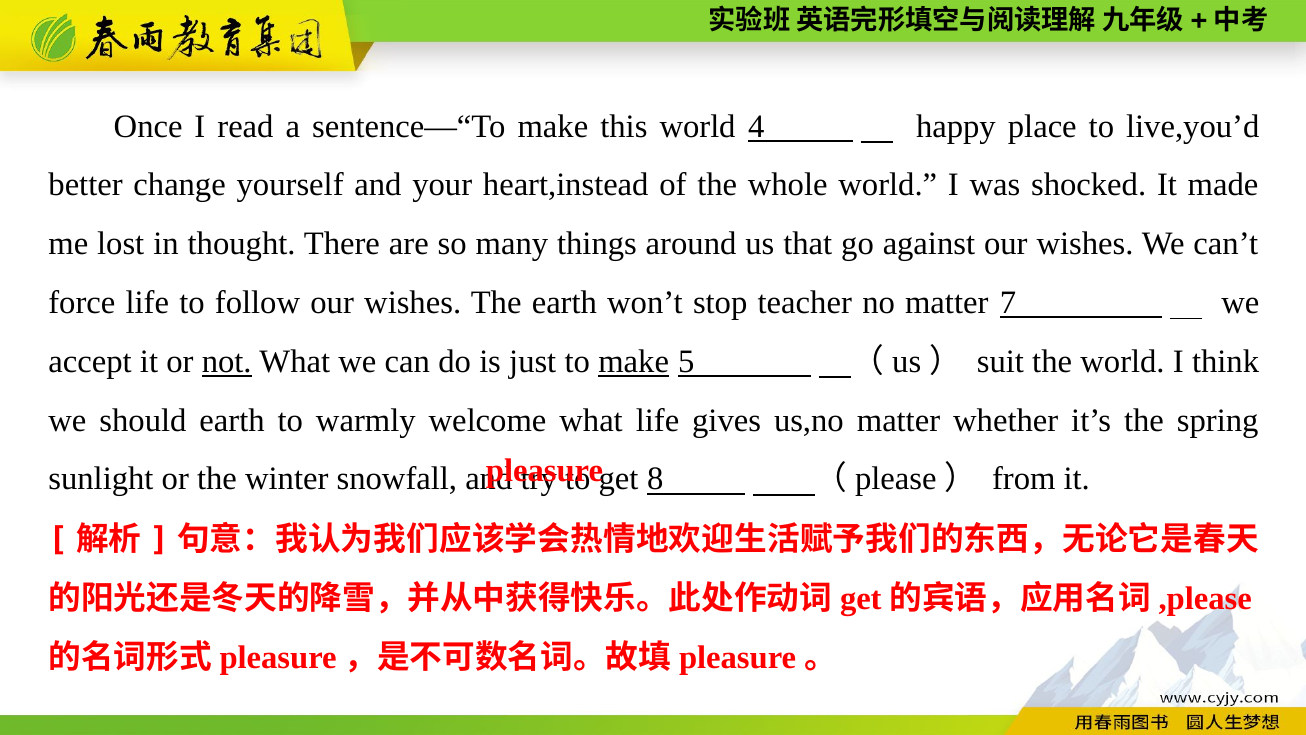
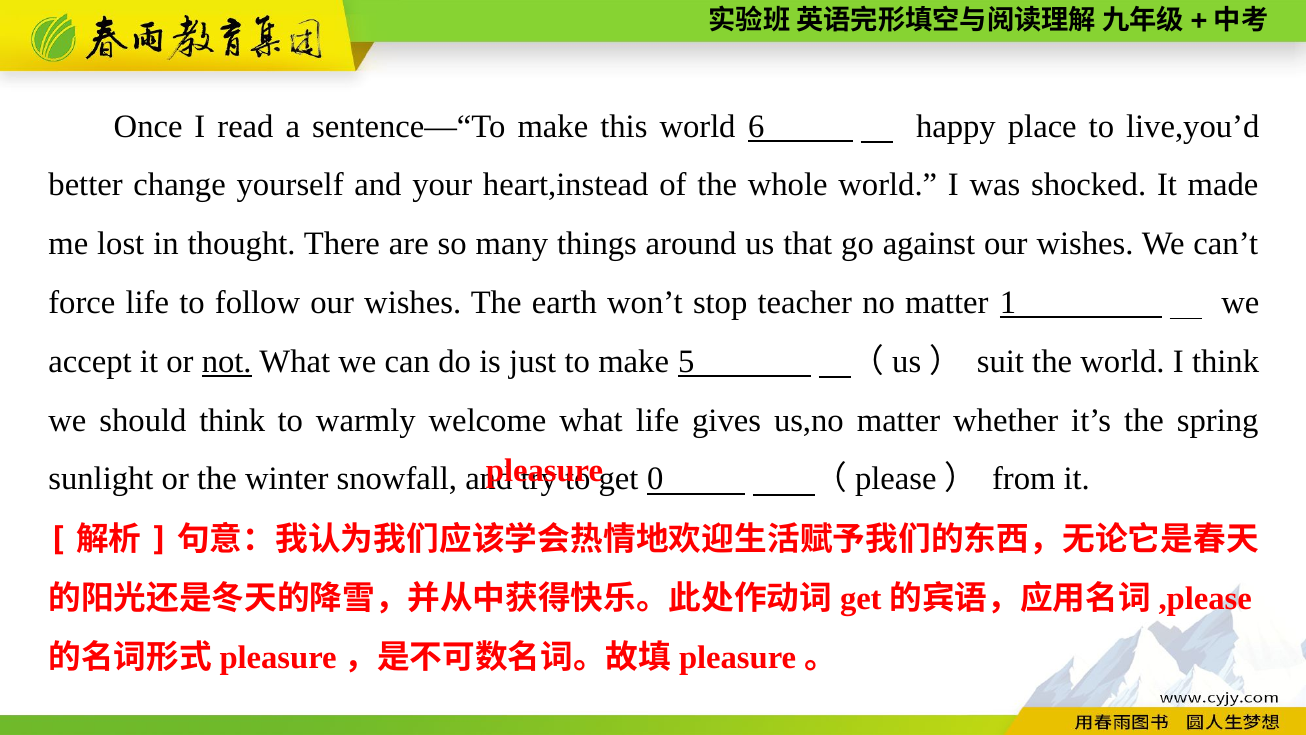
4: 4 -> 6
7: 7 -> 1
make at (634, 361) underline: present -> none
should earth: earth -> think
8: 8 -> 0
